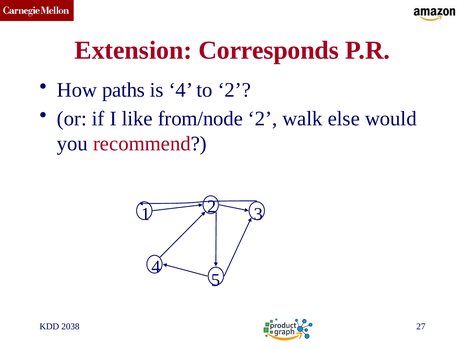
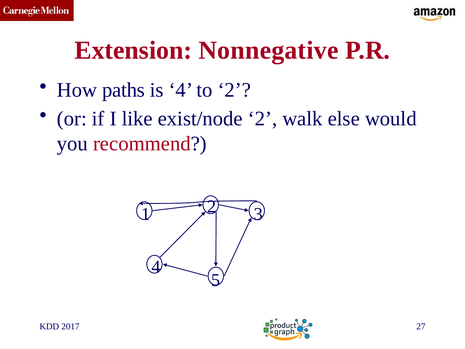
Corresponds: Corresponds -> Nonnegative
from/node: from/node -> exist/node
2038: 2038 -> 2017
